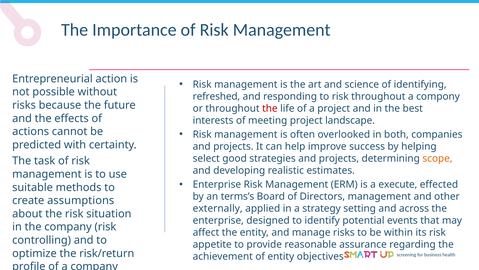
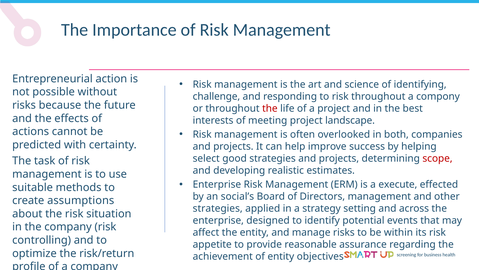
refreshed: refreshed -> challenge
scope colour: orange -> red
terms’s: terms’s -> social’s
externally at (218, 208): externally -> strategies
